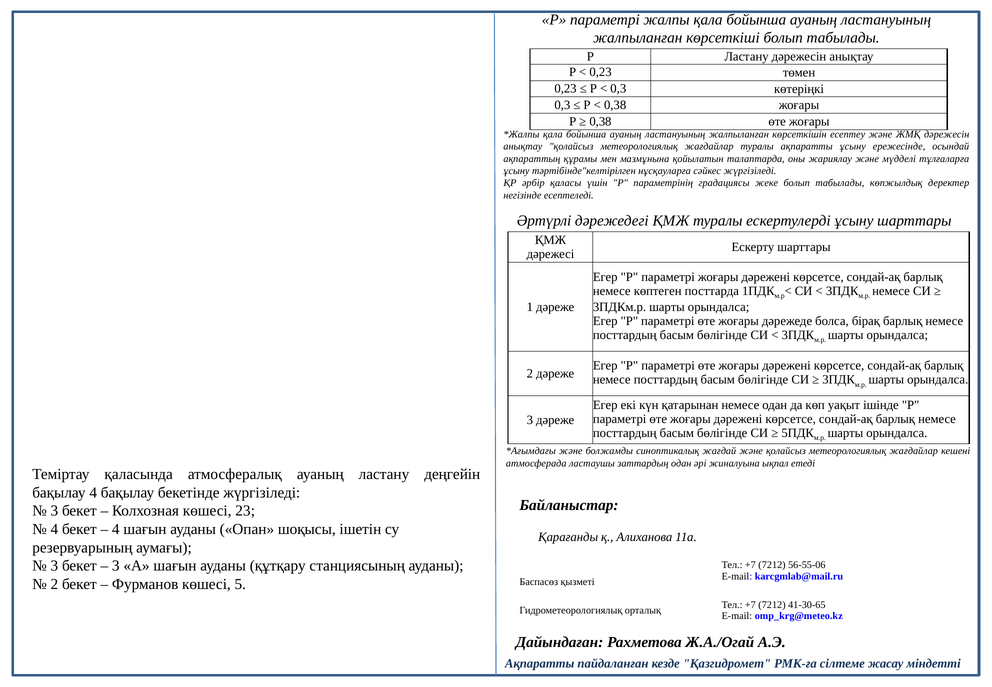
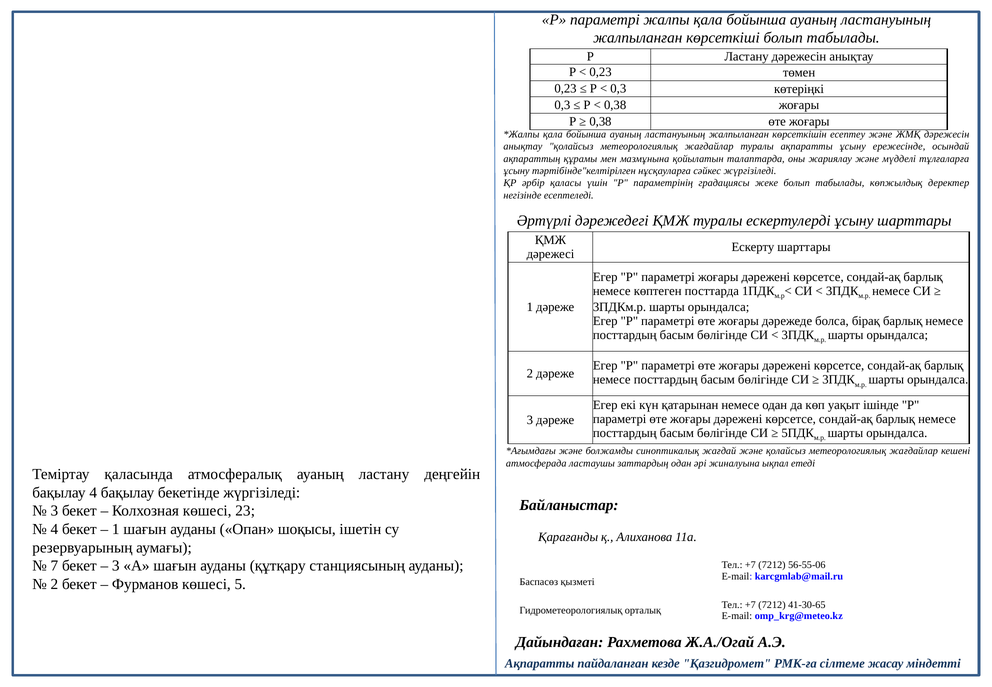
4 at (116, 529): 4 -> 1
3 at (54, 566): 3 -> 7
